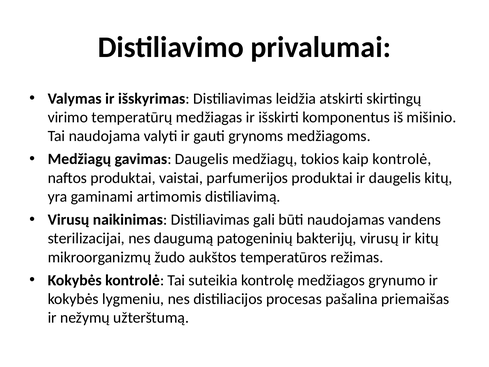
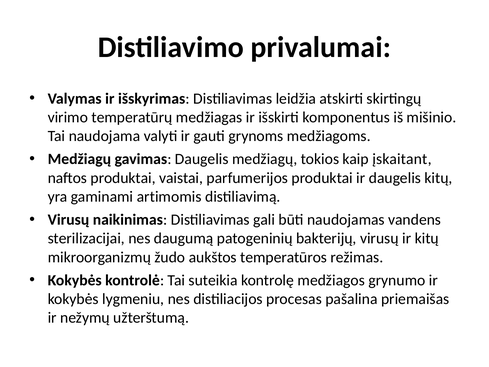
kaip kontrolė: kontrolė -> įskaitant
